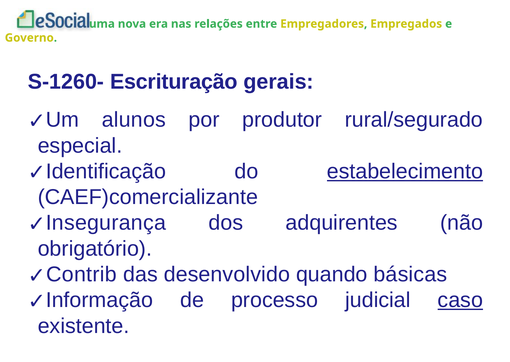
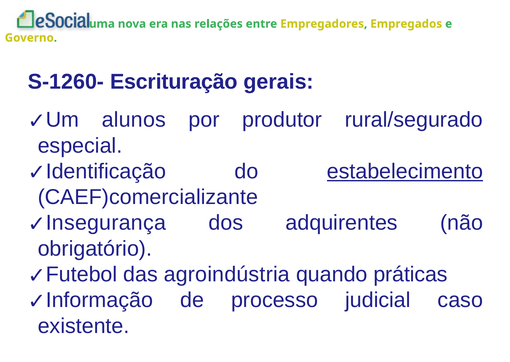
Contrib: Contrib -> Futebol
desenvolvido: desenvolvido -> agroindústria
básicas: básicas -> práticas
caso underline: present -> none
